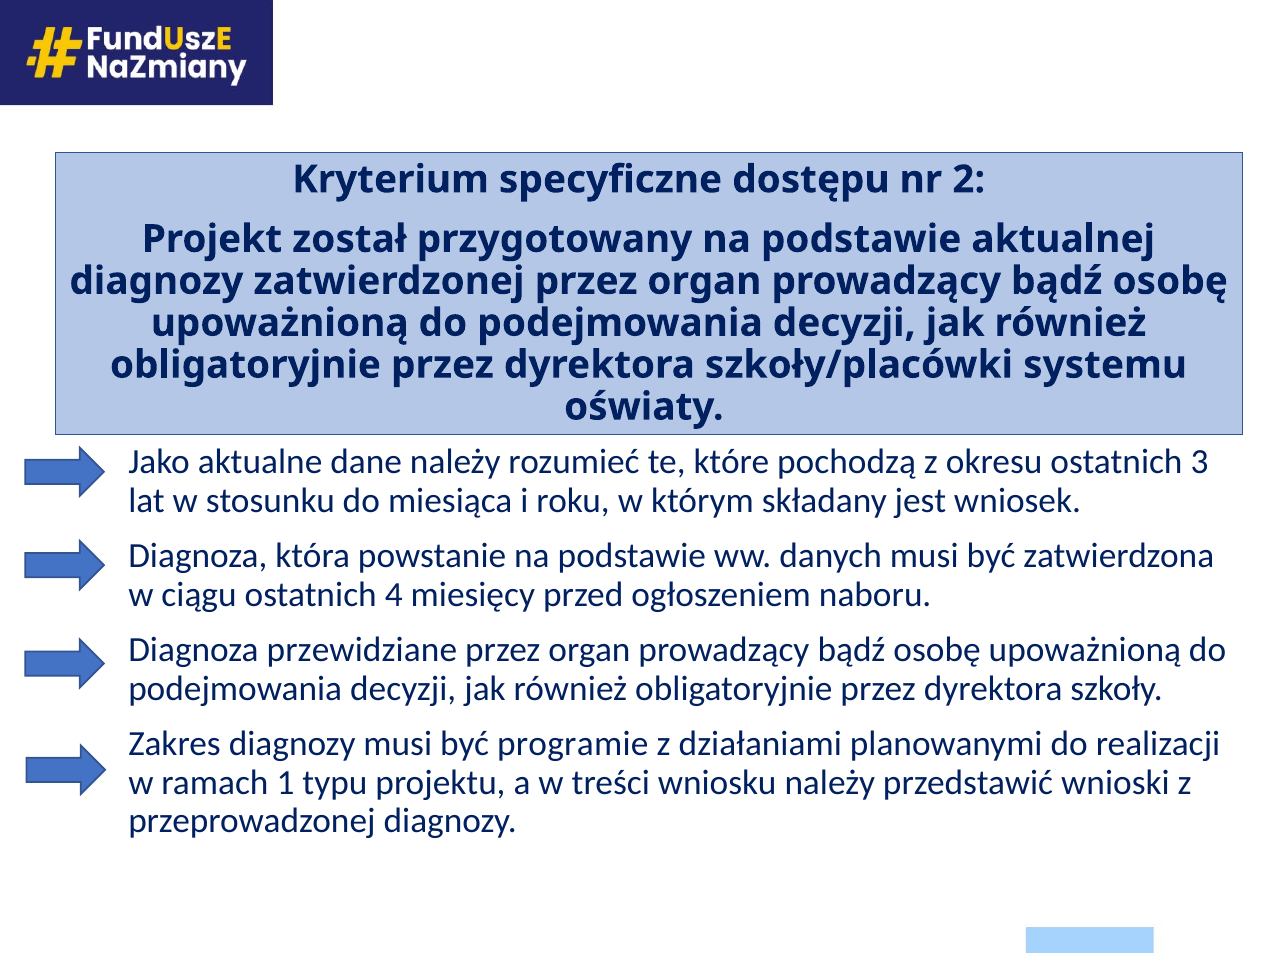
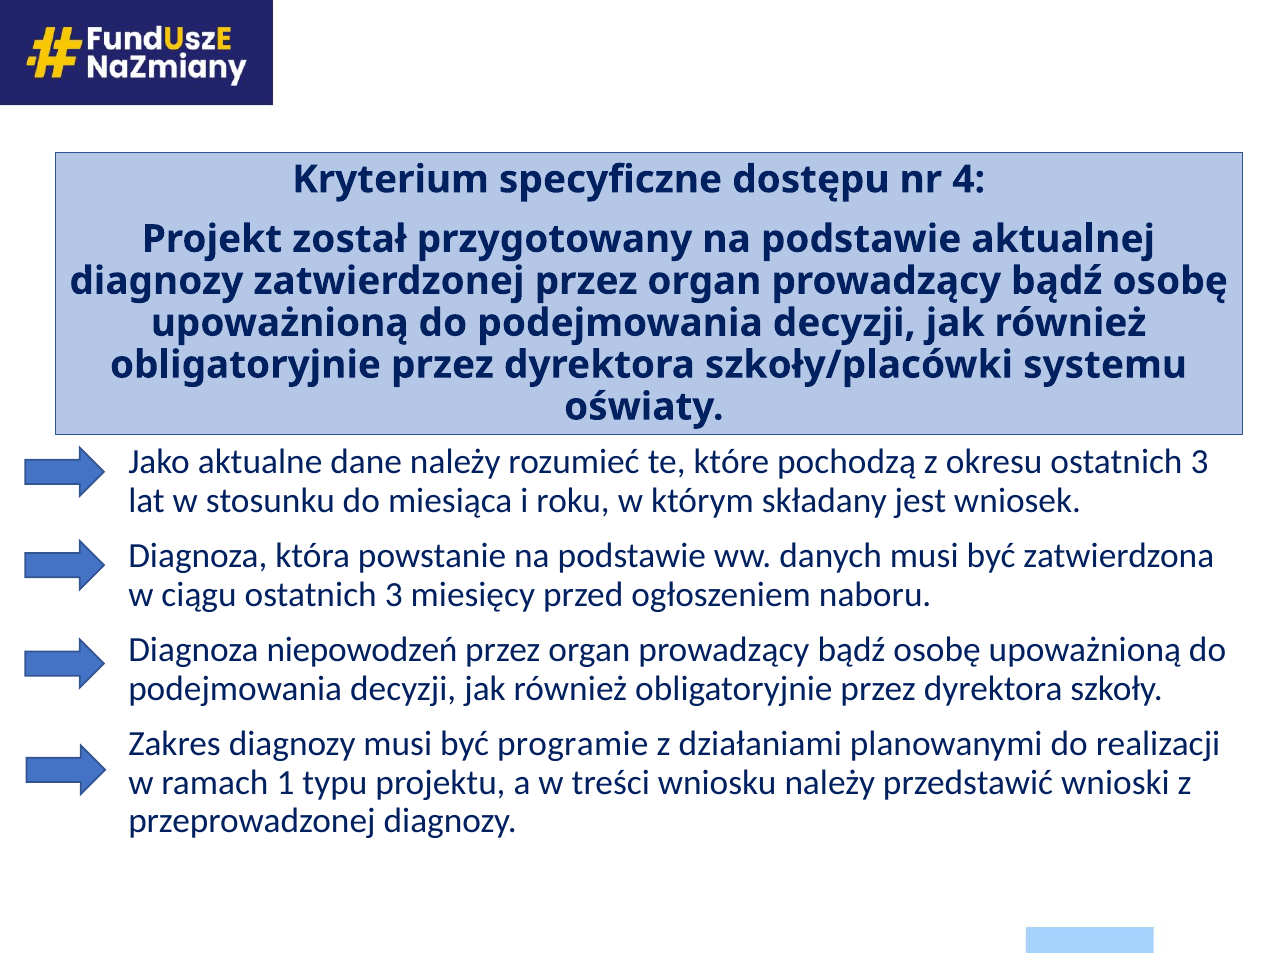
2: 2 -> 4
ciągu ostatnich 4: 4 -> 3
przewidziane: przewidziane -> niepowodzeń
